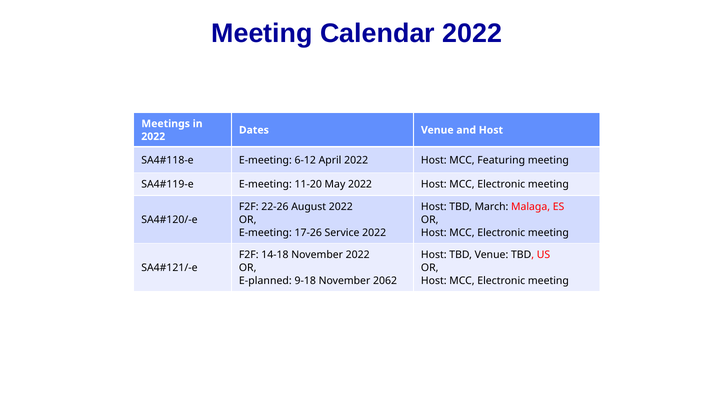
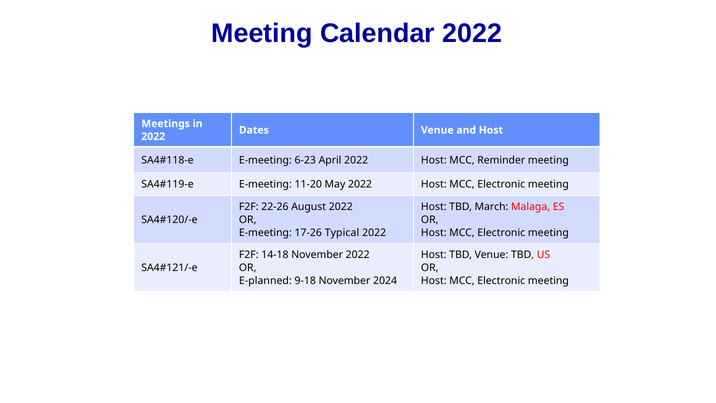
6-12: 6-12 -> 6-23
Featuring: Featuring -> Reminder
Service: Service -> Typical
2062: 2062 -> 2024
